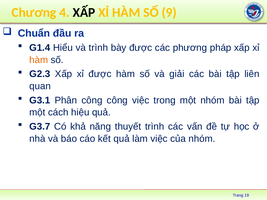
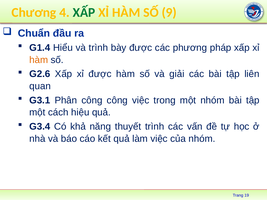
XẤP at (84, 12) colour: black -> green
G2.3: G2.3 -> G2.6
G3.7: G3.7 -> G3.4
